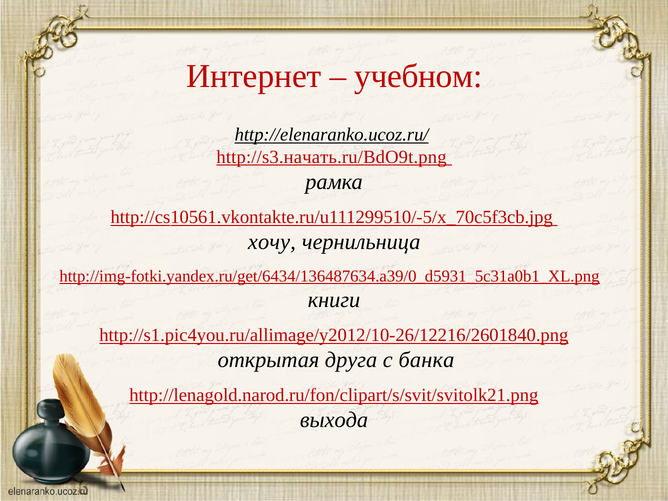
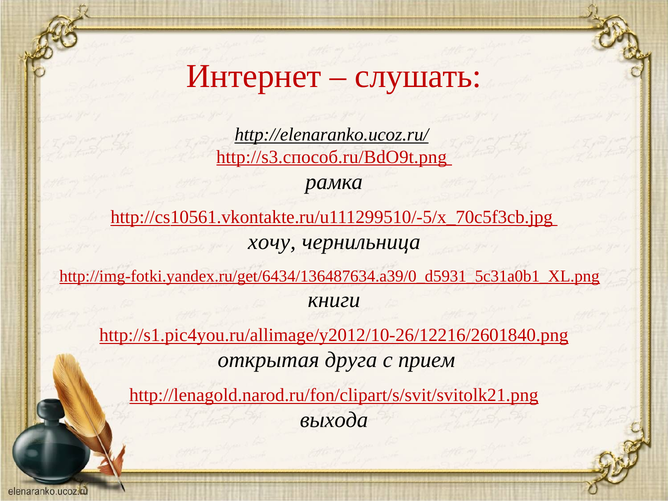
учебном: учебном -> слушать
http://s3.начать.ru/BdO9t.png: http://s3.начать.ru/BdO9t.png -> http://s3.способ.ru/BdO9t.png
банка: банка -> прием
